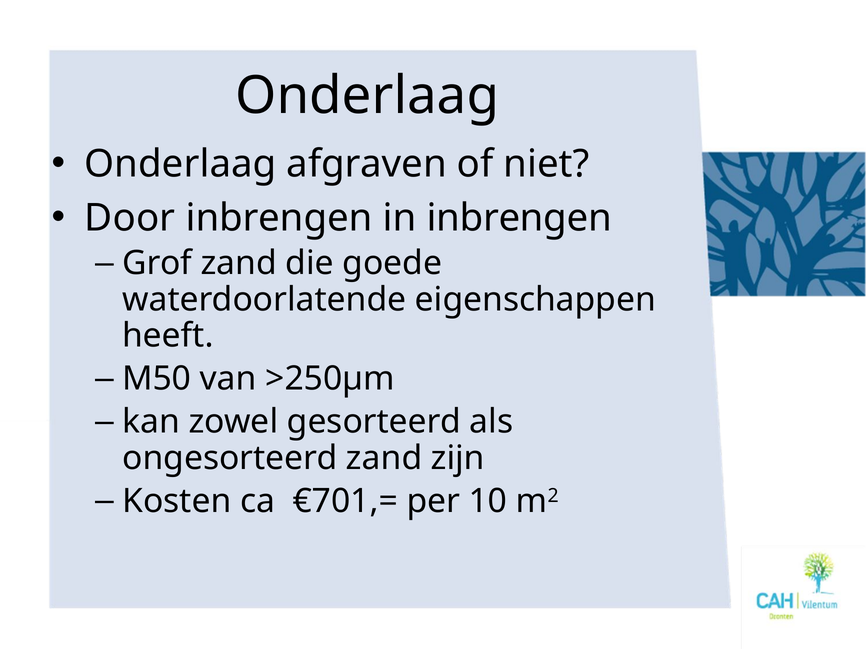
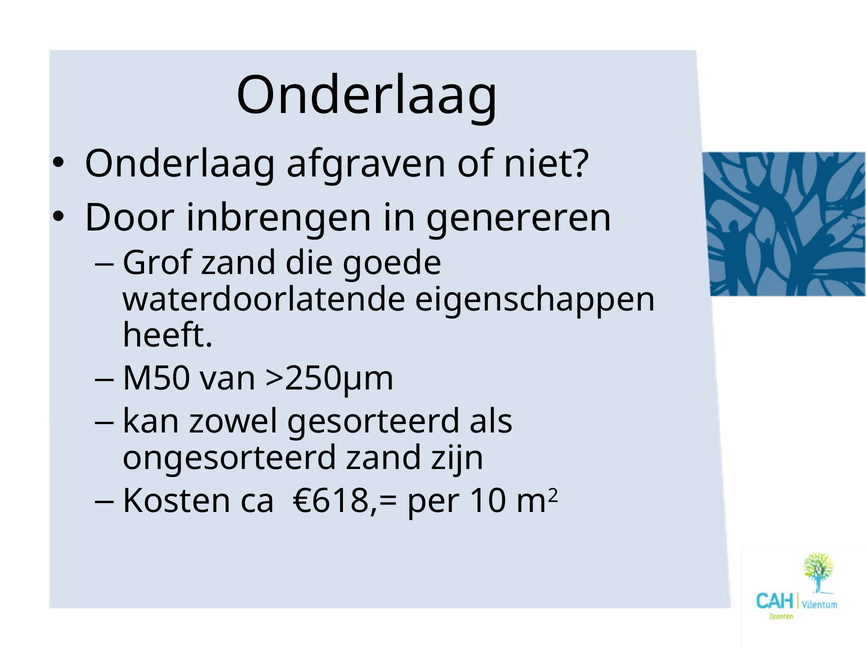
in inbrengen: inbrengen -> genereren
€701,=: €701,= -> €618,=
